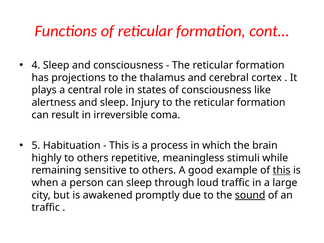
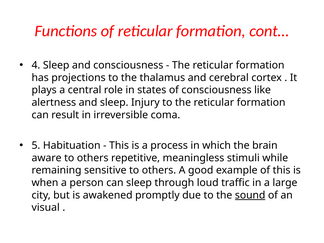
highly: highly -> aware
this at (282, 170) underline: present -> none
traffic at (46, 208): traffic -> visual
